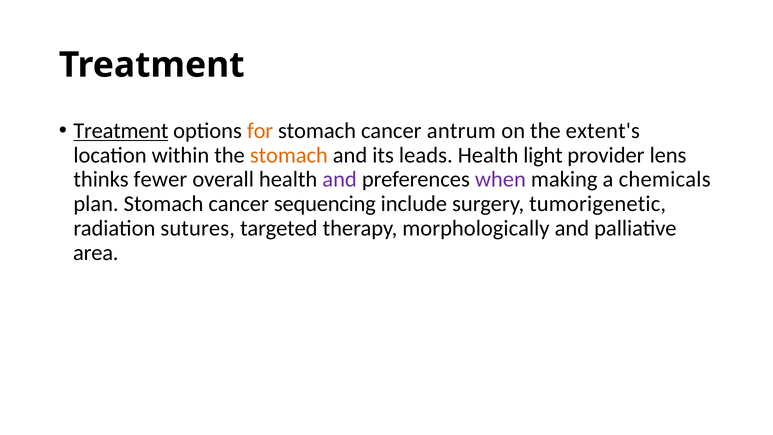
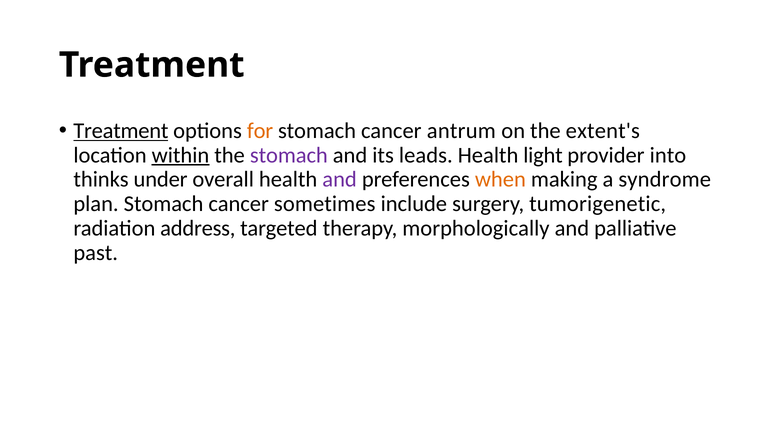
within underline: none -> present
stomach at (289, 155) colour: orange -> purple
lens: lens -> into
fewer: fewer -> under
when colour: purple -> orange
chemicals: chemicals -> syndrome
sequencing: sequencing -> sometimes
sutures: sutures -> address
area: area -> past
